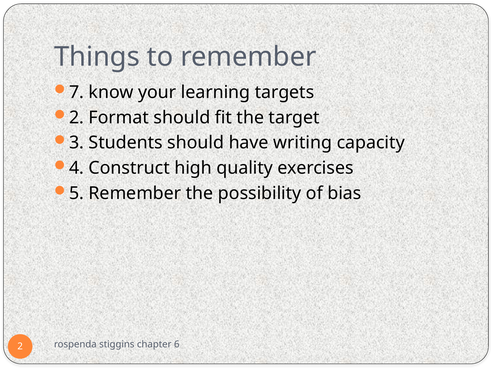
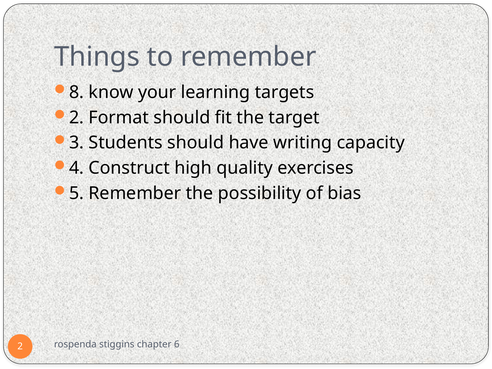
7: 7 -> 8
